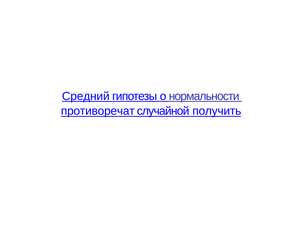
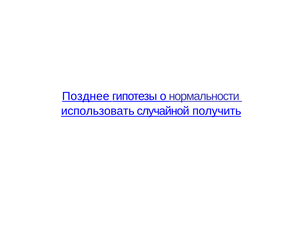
Средний: Средний -> Позднее
противоречат: противоречат -> использовать
